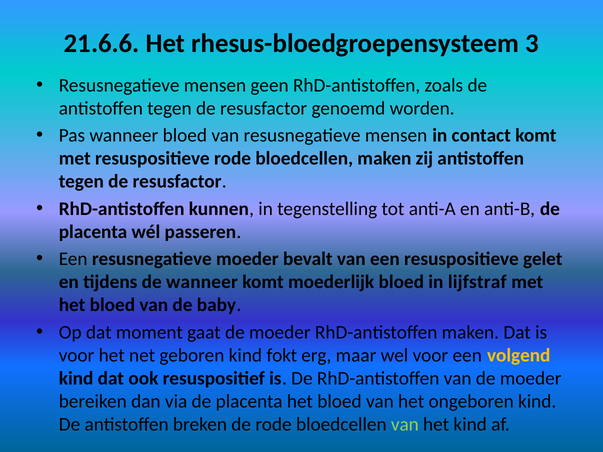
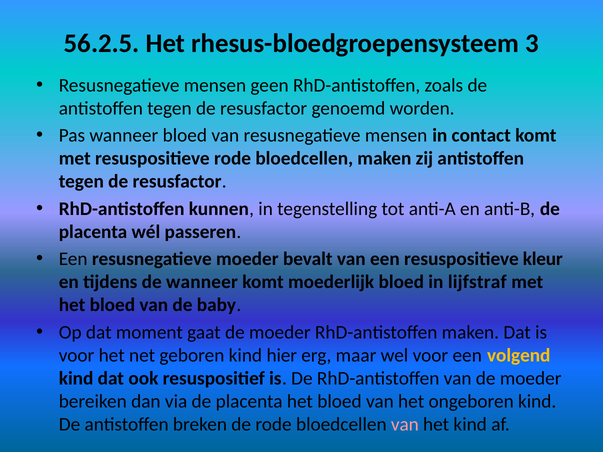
21.6.6: 21.6.6 -> 56.2.5
gelet: gelet -> kleur
fokt: fokt -> hier
van at (405, 425) colour: light green -> pink
